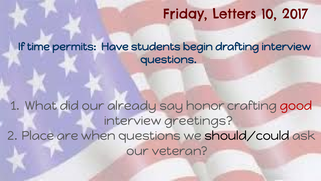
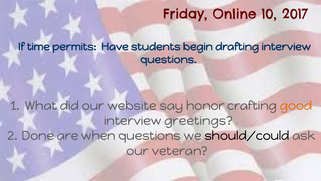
Letters: Letters -> Online
already: already -> website
good colour: red -> orange
Place: Place -> Done
